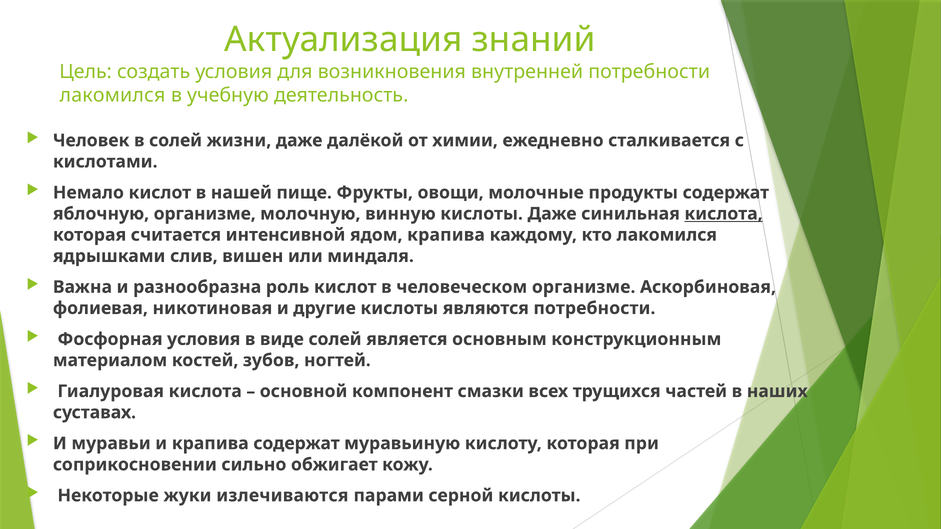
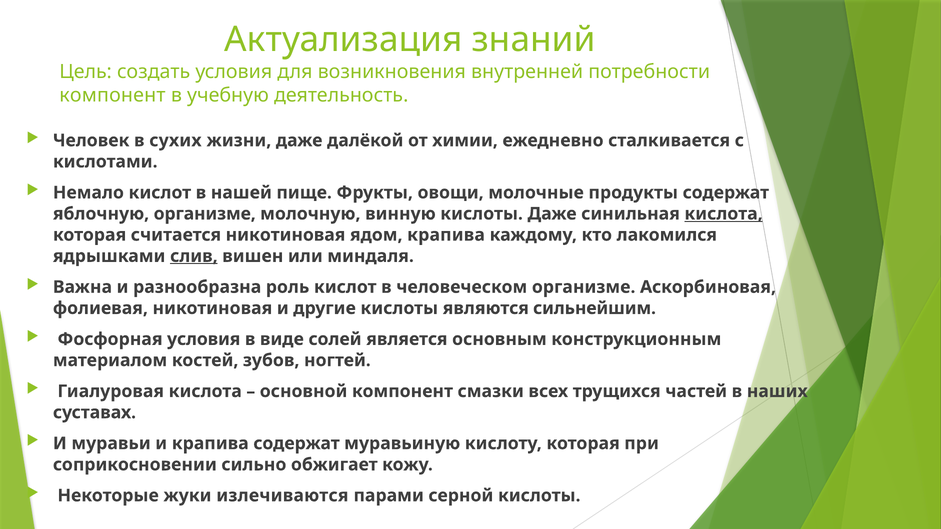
лакомился at (112, 95): лакомился -> компонент
в солей: солей -> сухих
считается интенсивной: интенсивной -> никотиновая
слив underline: none -> present
являются потребности: потребности -> сильнейшим
